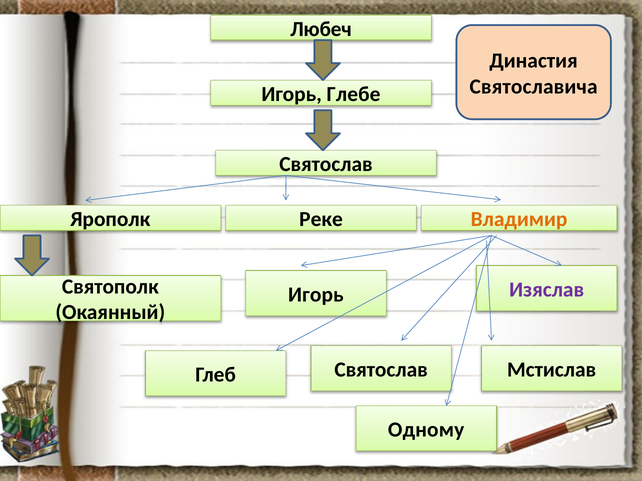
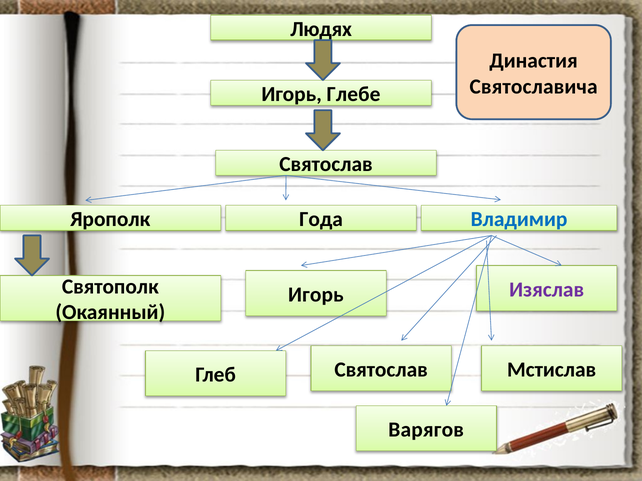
Любеч: Любеч -> Людях
Реке: Реке -> Года
Владимир colour: orange -> blue
Одному: Одному -> Варягов
